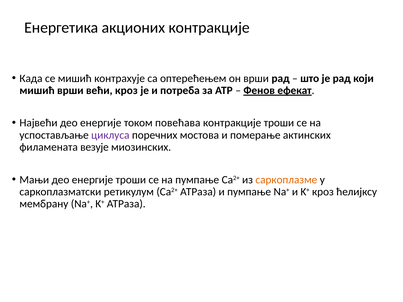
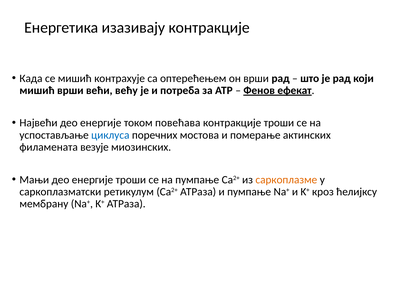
акционих: акционих -> изазивају
већи кроз: кроз -> већу
циклуса colour: purple -> blue
